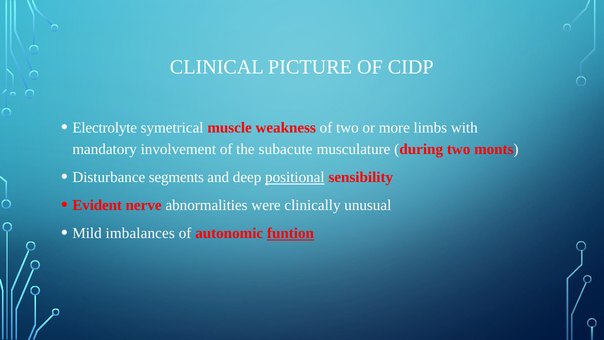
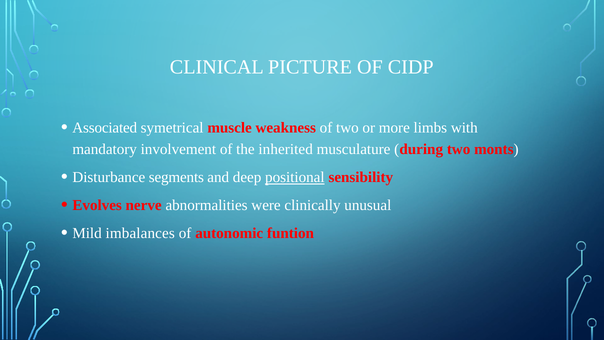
Electrolyte: Electrolyte -> Associated
subacute: subacute -> inherited
Evident: Evident -> Evolves
funtion underline: present -> none
